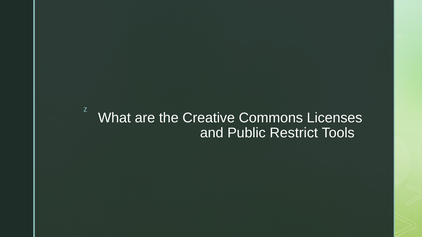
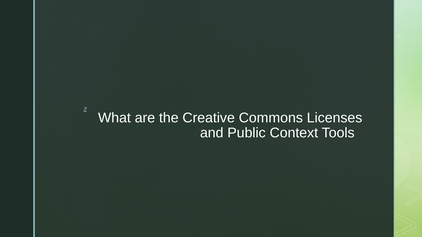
Restrict: Restrict -> Context
